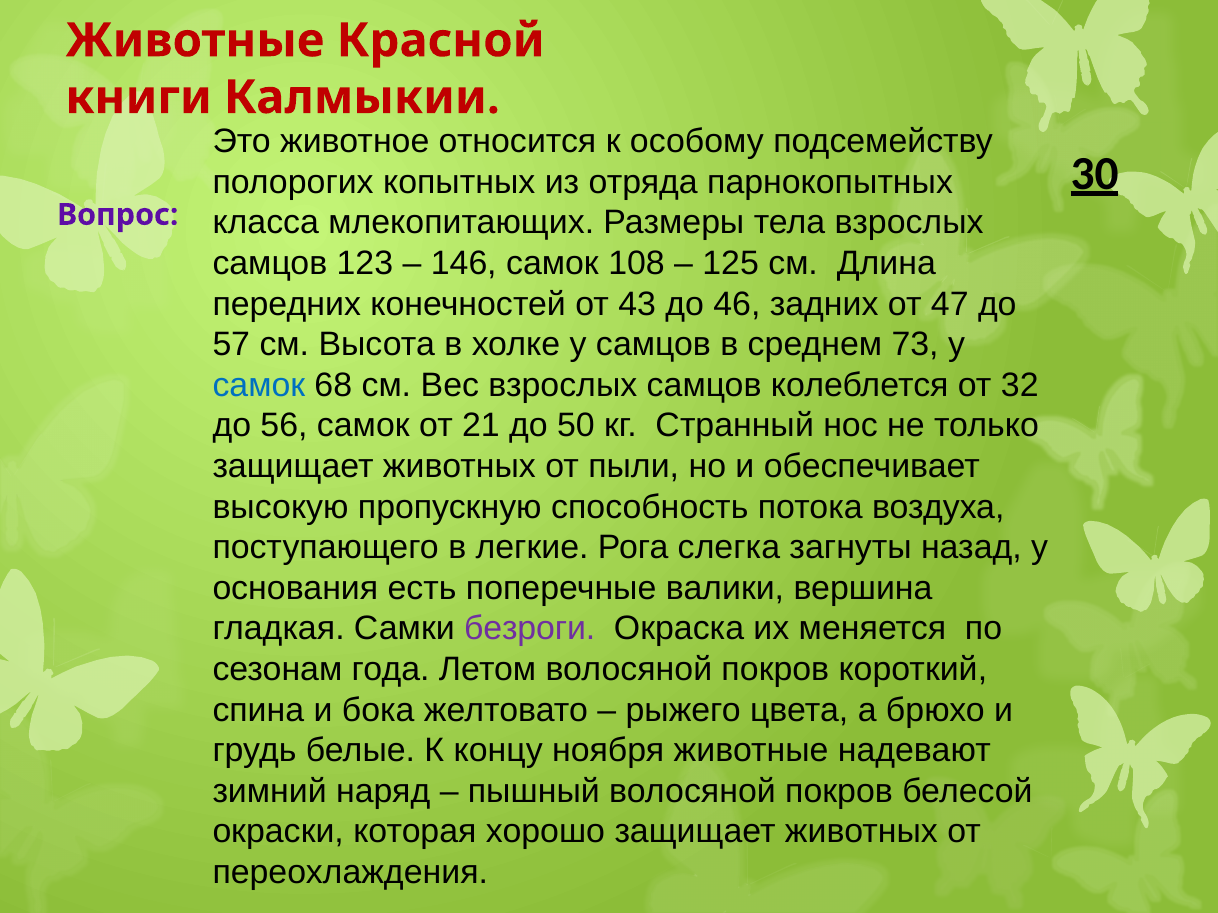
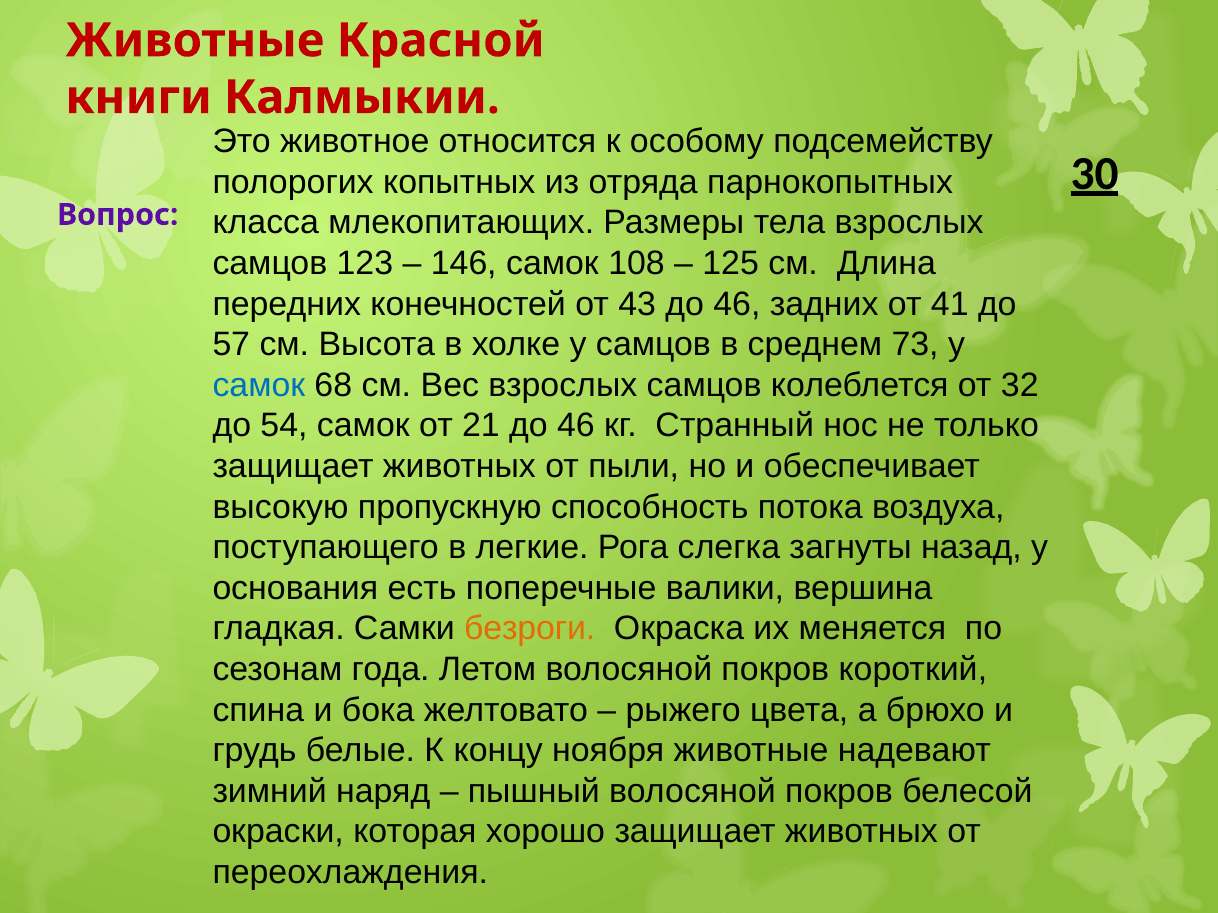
47: 47 -> 41
56: 56 -> 54
21 до 50: 50 -> 46
безроги colour: purple -> orange
